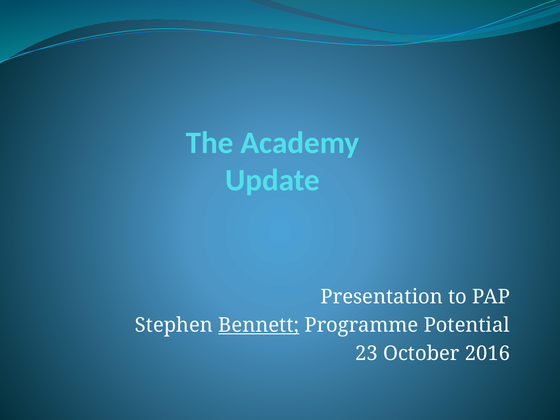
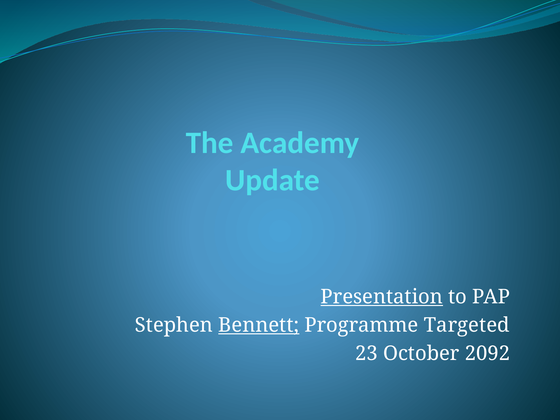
Presentation underline: none -> present
Potential: Potential -> Targeted
2016: 2016 -> 2092
